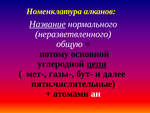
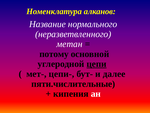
Название underline: present -> none
общую: общую -> метан
газы-: газы- -> цепи-
атомами: атомами -> кипения
